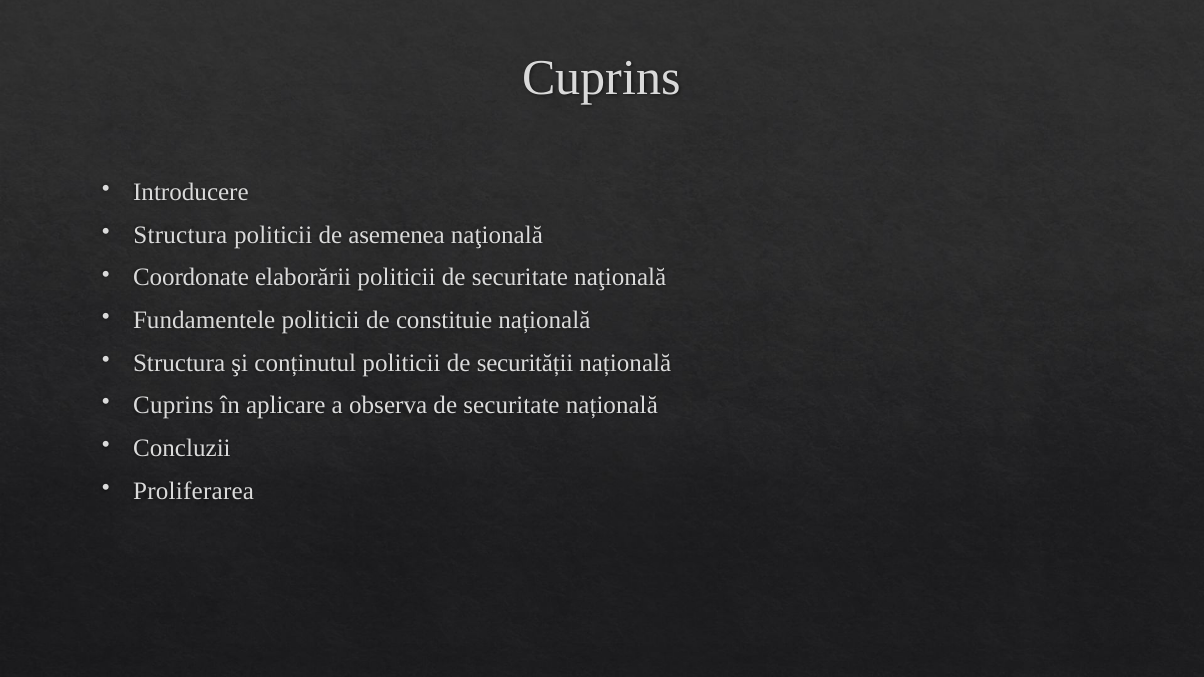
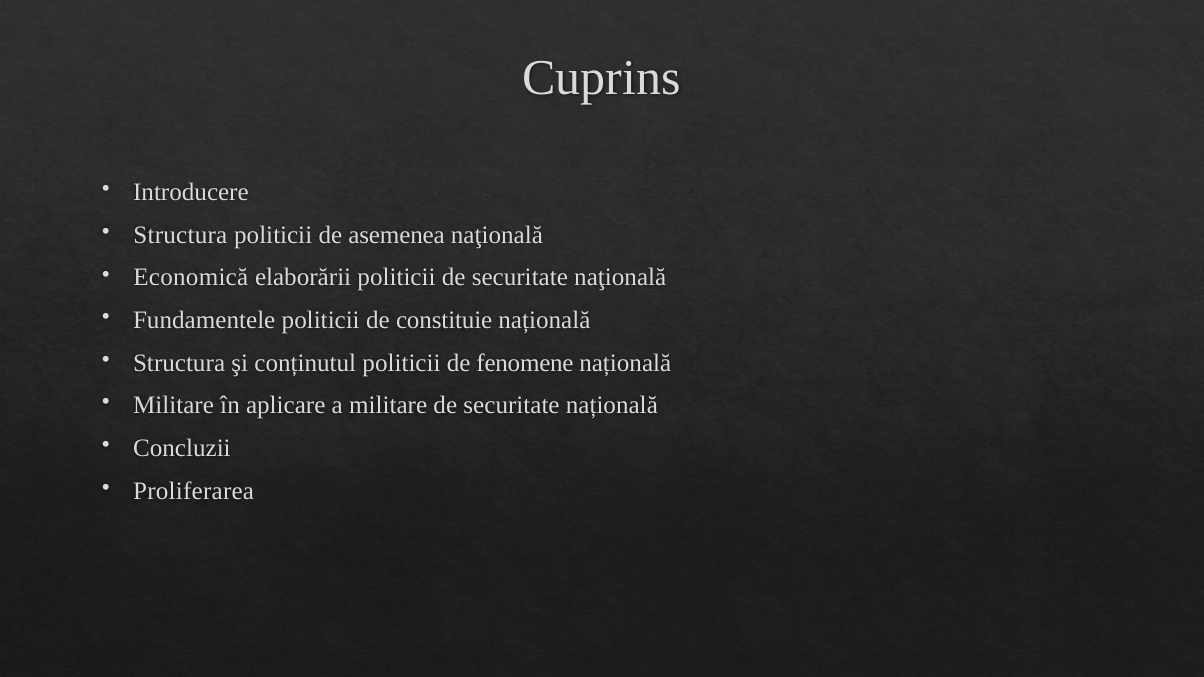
Coordonate: Coordonate -> Economică
securității: securității -> fenomene
Cuprins at (173, 406): Cuprins -> Militare
a observa: observa -> militare
